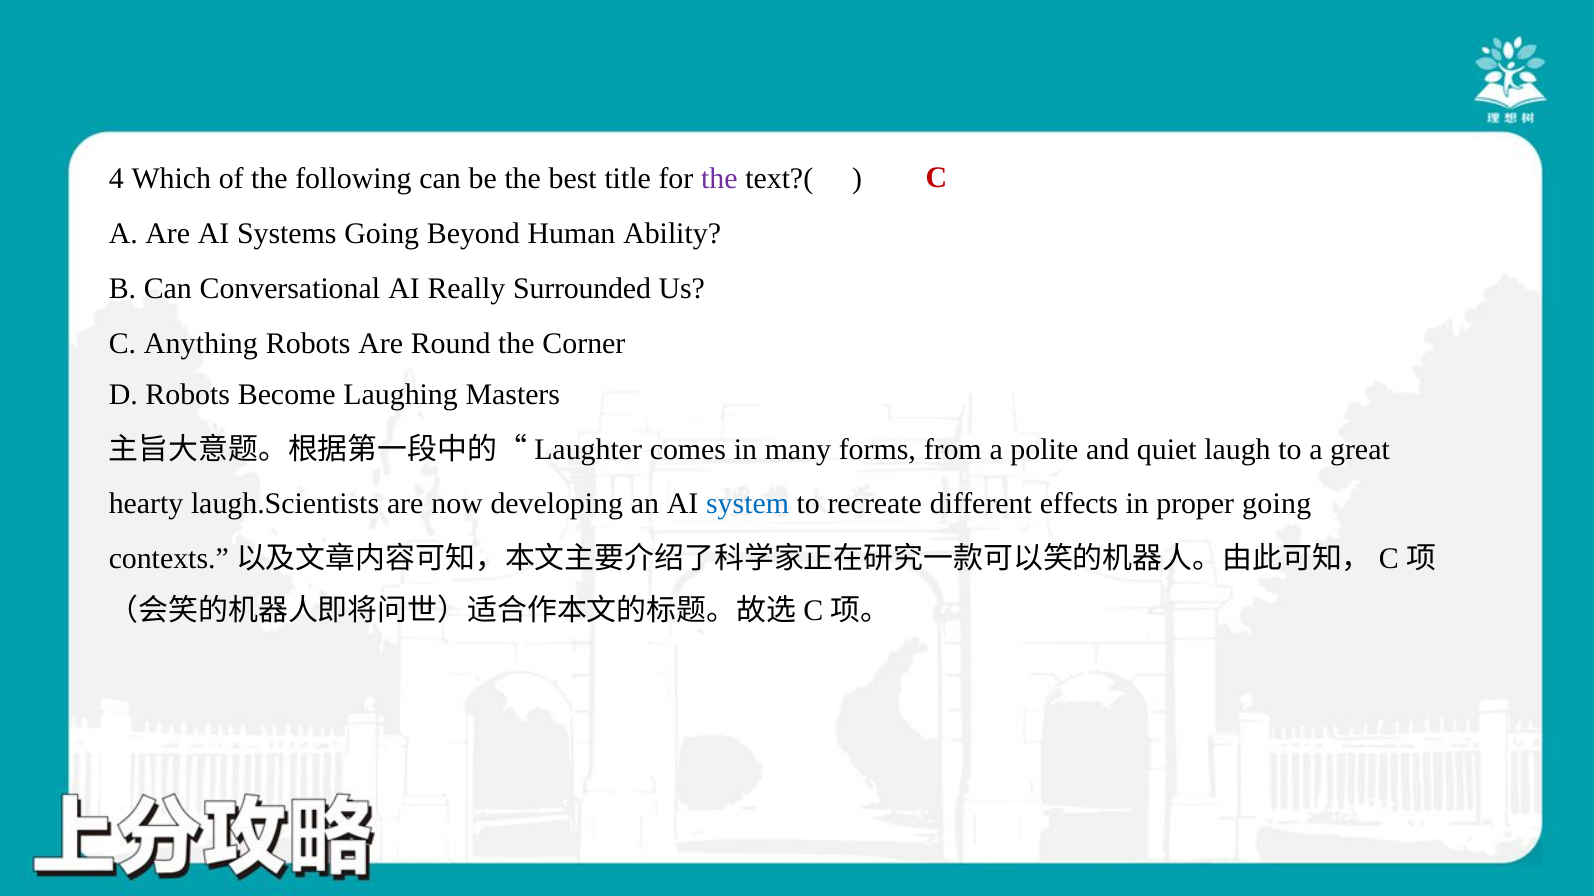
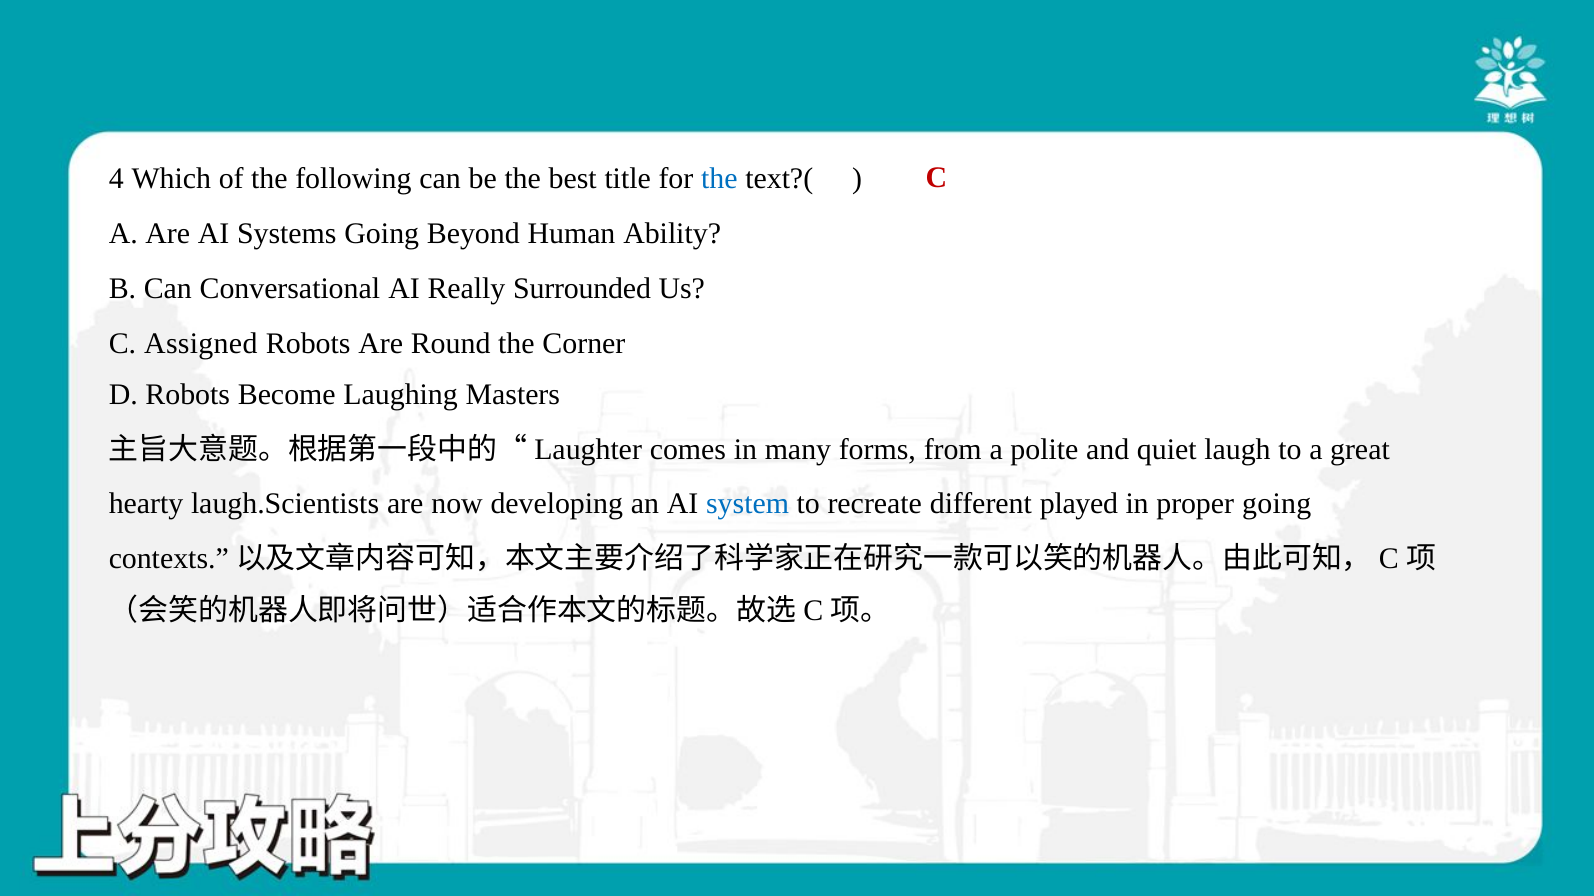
the at (719, 178) colour: purple -> blue
Anything: Anything -> Assigned
effects: effects -> played
